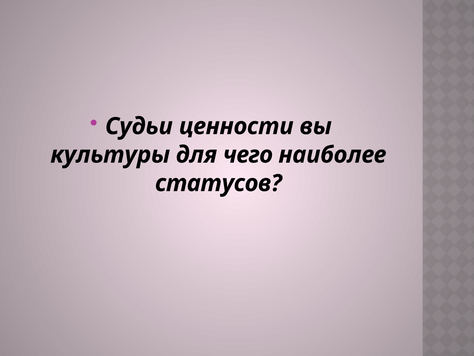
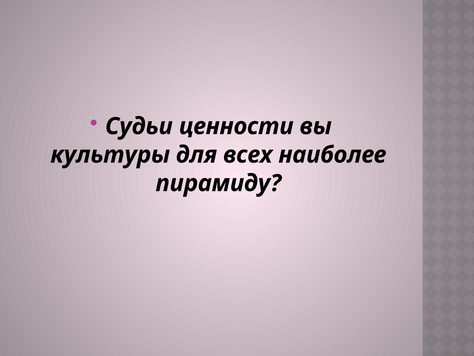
чего: чего -> всех
статусов: статусов -> пирамиду
